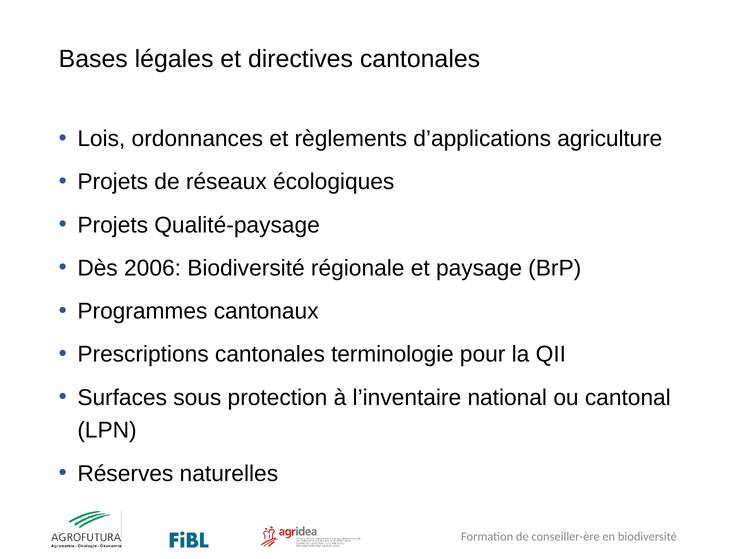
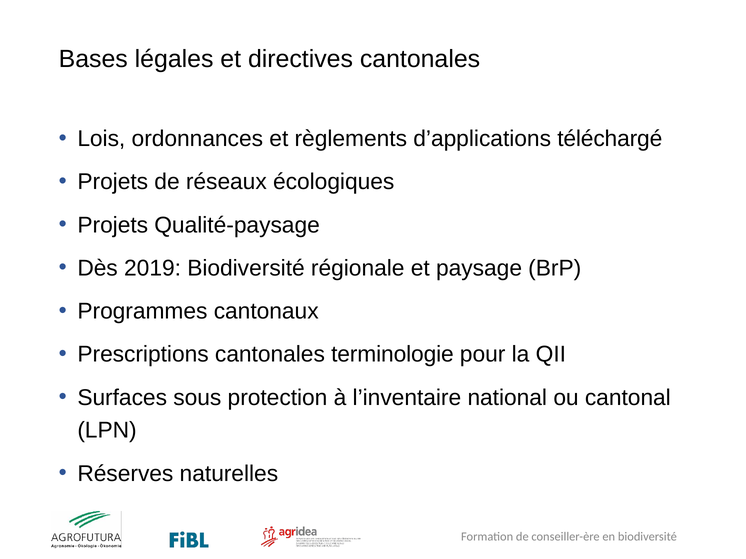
agriculture: agriculture -> téléchargé
2006: 2006 -> 2019
